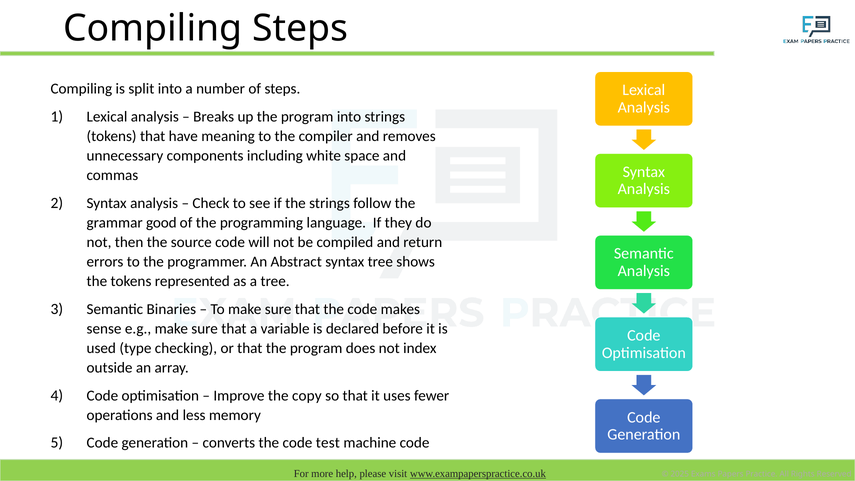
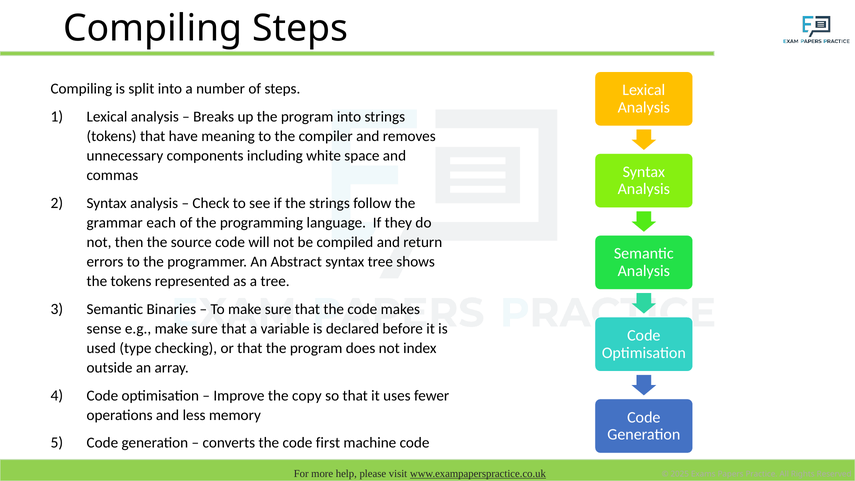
good: good -> each
test: test -> first
